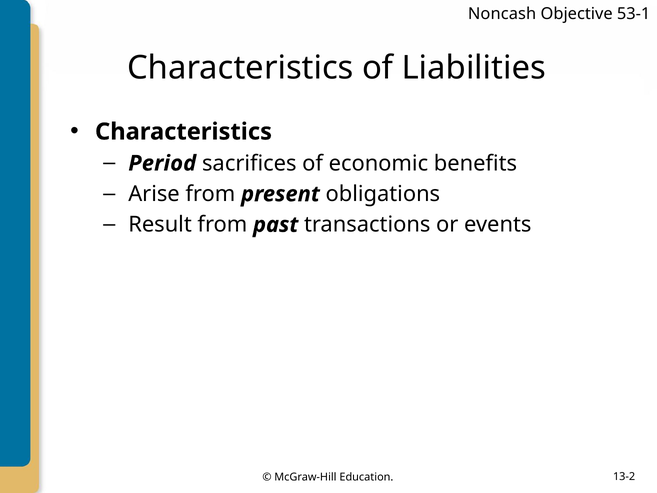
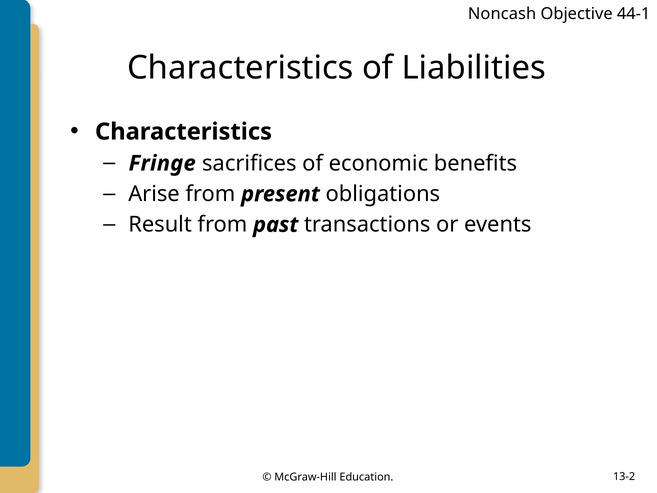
53-1: 53-1 -> 44-1
Period: Period -> Fringe
